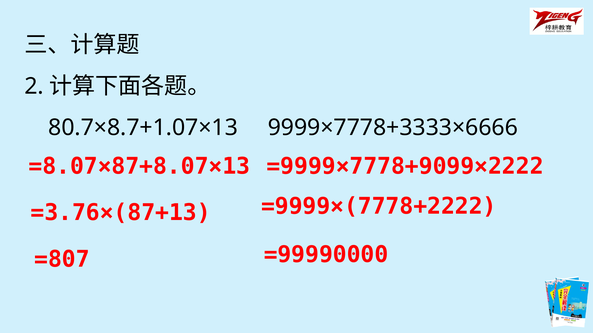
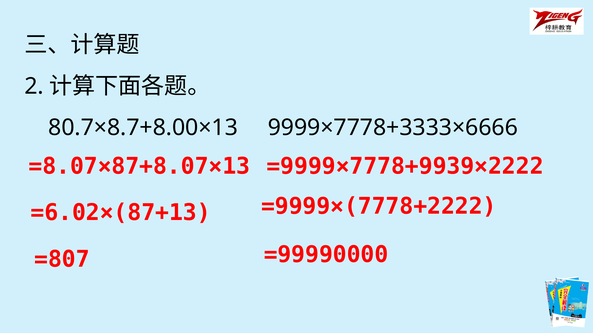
80.7×8.7+1.07×13: 80.7×8.7+1.07×13 -> 80.7×8.7+8.00×13
=9999×7778+9099×2222: =9999×7778+9099×2222 -> =9999×7778+9939×2222
=3.76×(87+13: =3.76×(87+13 -> =6.02×(87+13
